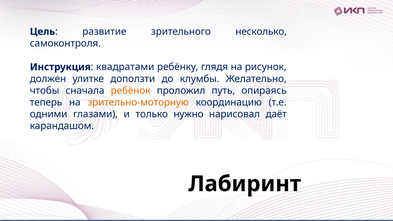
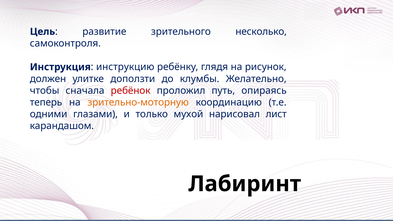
квадратами: квадратами -> инструкцию
ребёнок colour: orange -> red
нужно: нужно -> мухой
даёт: даёт -> лист
